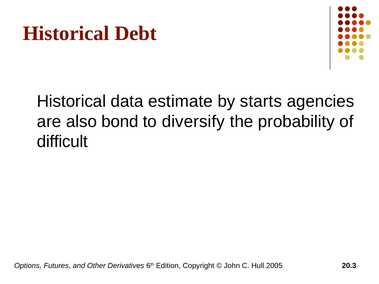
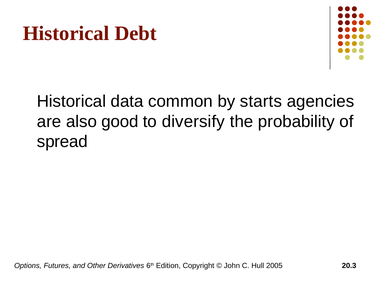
estimate: estimate -> common
bond: bond -> good
difficult: difficult -> spread
